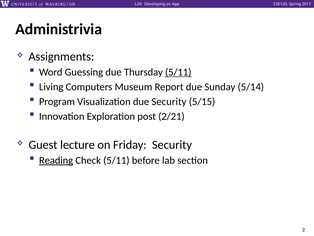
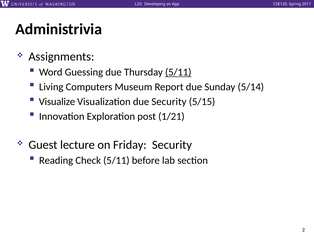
Program: Program -> Visualize
2/21: 2/21 -> 1/21
Reading underline: present -> none
